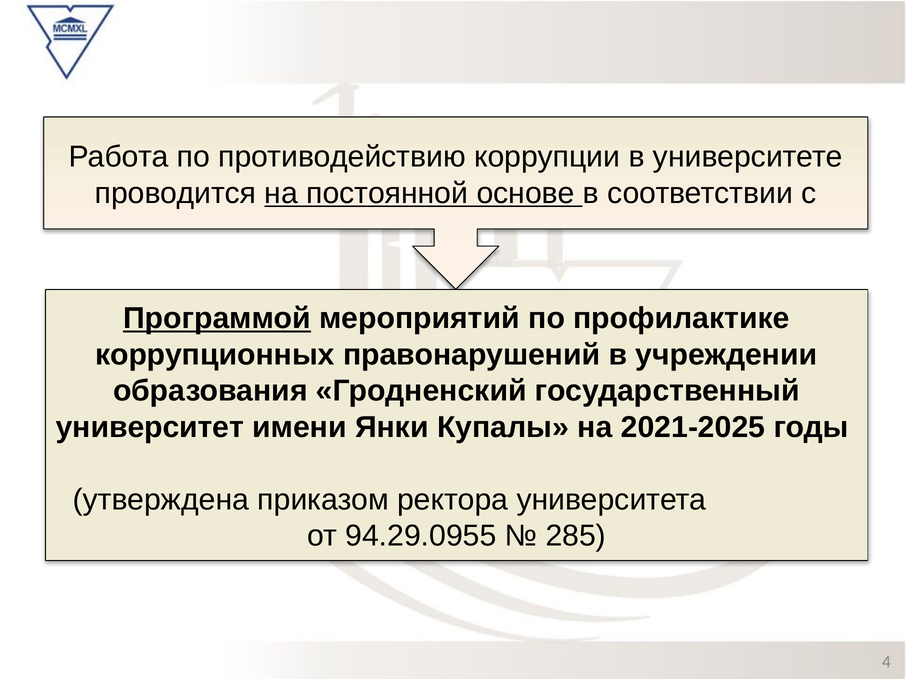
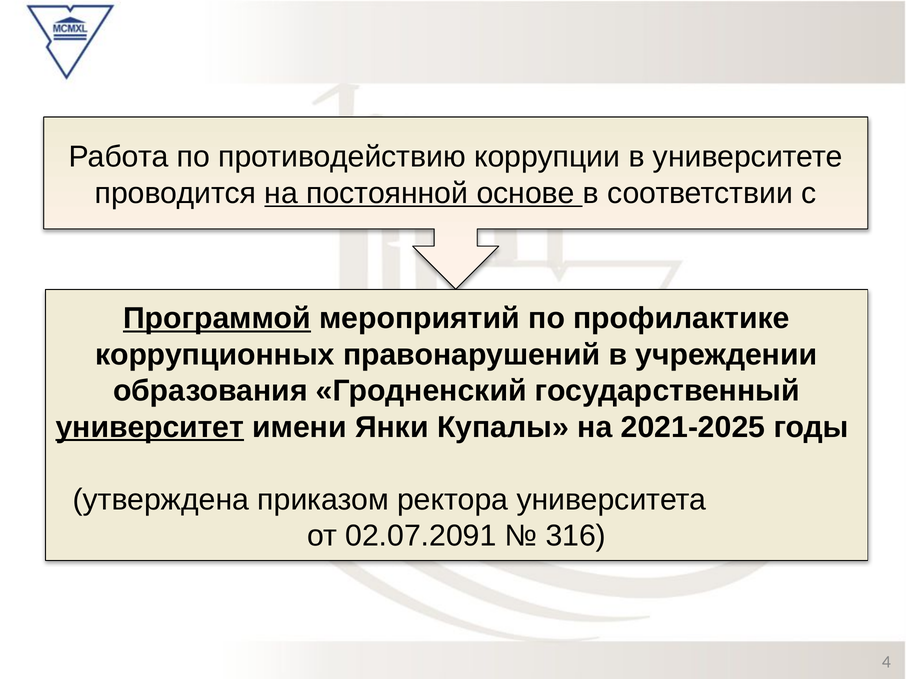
университет underline: none -> present
94.29.0955: 94.29.0955 -> 02.07.2091
285: 285 -> 316
